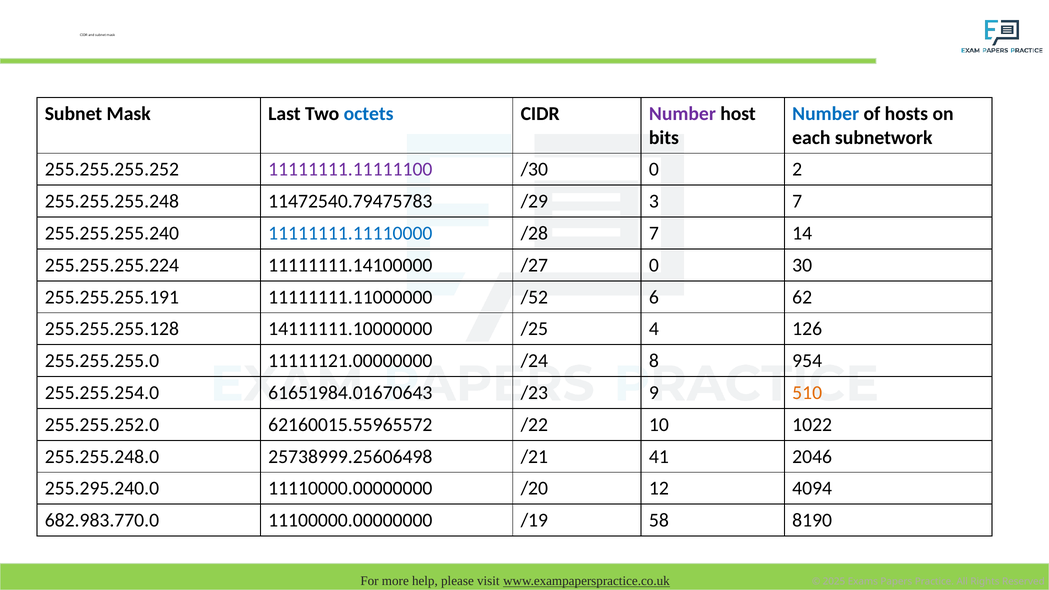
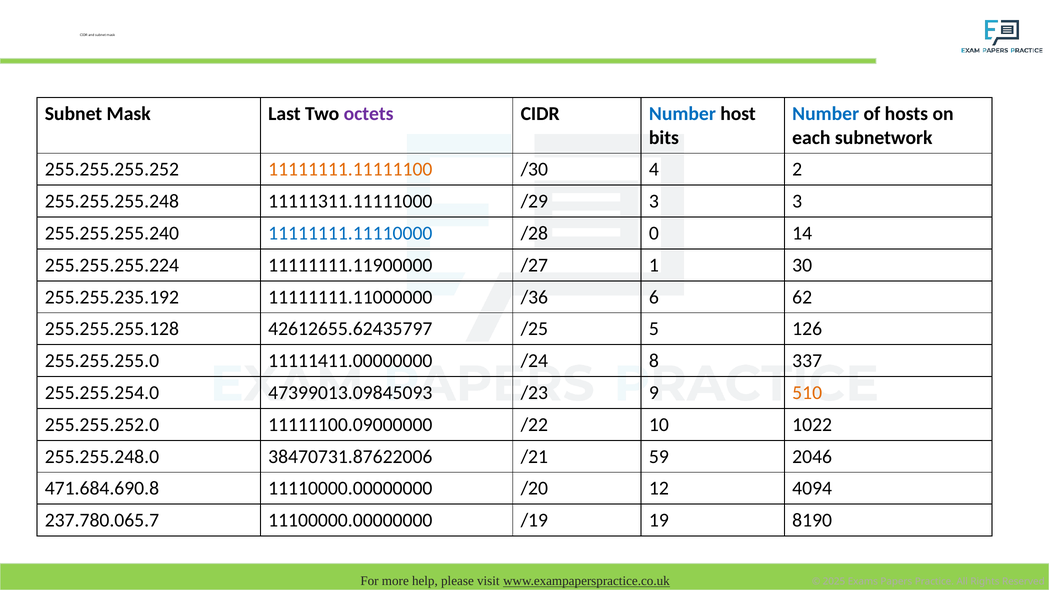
octets colour: blue -> purple
Number at (682, 114) colour: purple -> blue
11111111.11111100 colour: purple -> orange
/30 0: 0 -> 4
11472540.79475783: 11472540.79475783 -> 11111311.11111000
3 7: 7 -> 3
/28 7: 7 -> 0
11111111.14100000: 11111111.14100000 -> 11111111.11900000
/27 0: 0 -> 1
255.255.255.191: 255.255.255.191 -> 255.255.235.192
/52: /52 -> /36
14111111.10000000: 14111111.10000000 -> 42612655.62435797
4: 4 -> 5
11111121.00000000: 11111121.00000000 -> 11111411.00000000
954: 954 -> 337
61651984.01670643: 61651984.01670643 -> 47399013.09845093
62160015.55965572: 62160015.55965572 -> 11111100.09000000
25738999.25606498: 25738999.25606498 -> 38470731.87622006
41: 41 -> 59
255.295.240.0: 255.295.240.0 -> 471.684.690.8
682.983.770.0: 682.983.770.0 -> 237.780.065.7
58: 58 -> 19
